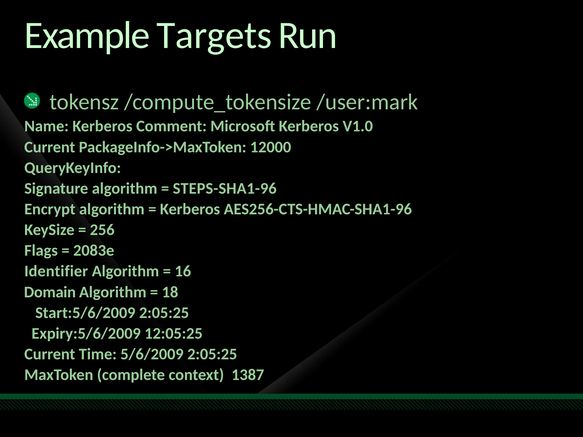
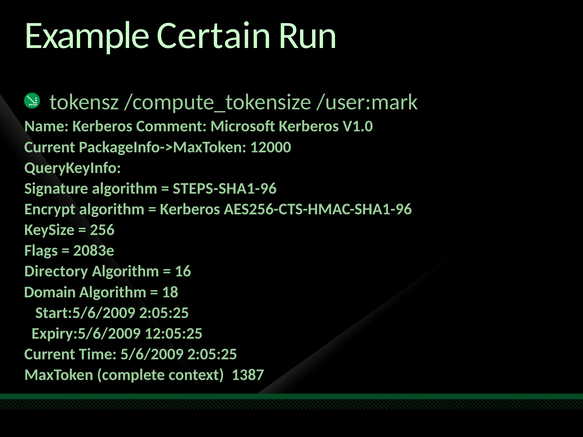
Targets: Targets -> Certain
Identifier: Identifier -> Directory
